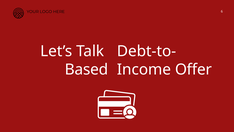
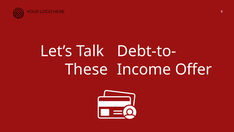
Based: Based -> These
